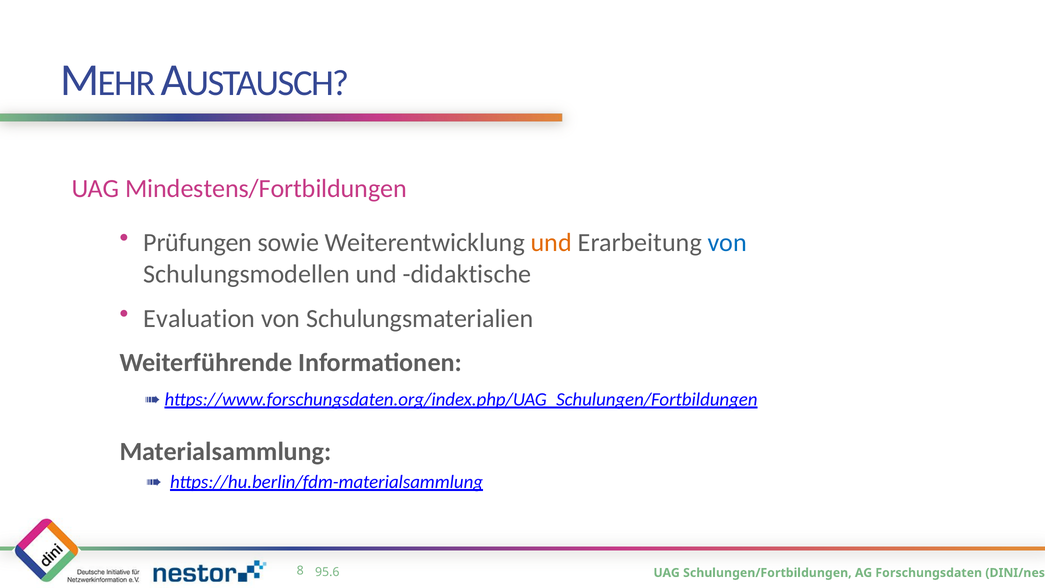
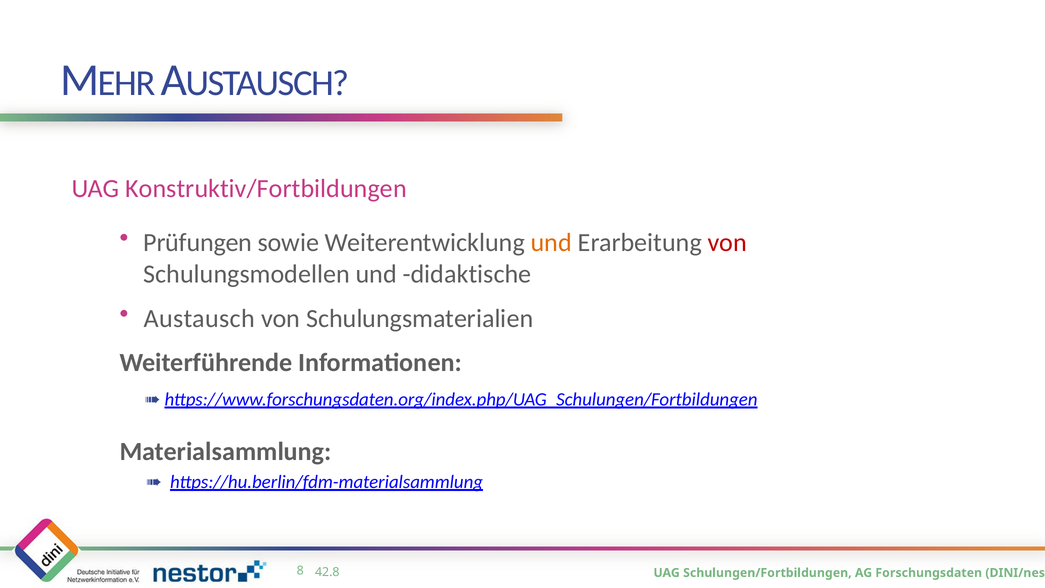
Mindestens/Fortbildungen: Mindestens/Fortbildungen -> Konstruktiv/Fortbildungen
von at (727, 243) colour: blue -> red
Evaluation: Evaluation -> Austausch
95.6: 95.6 -> 42.8
